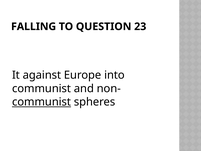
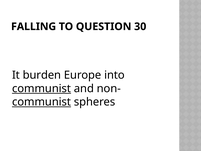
23: 23 -> 30
against: against -> burden
communist at (42, 88) underline: none -> present
